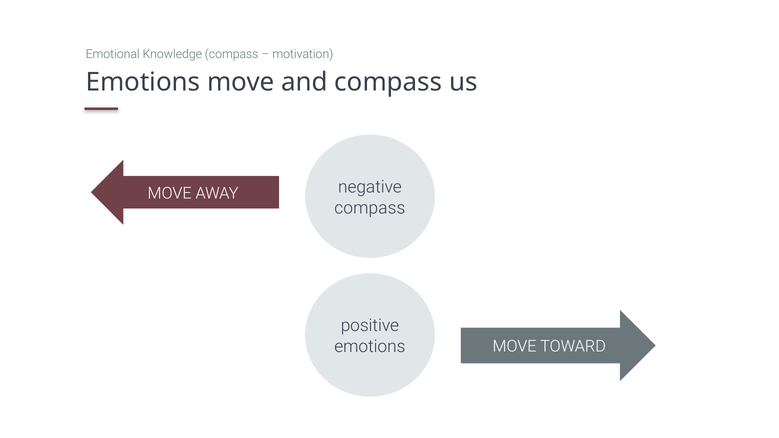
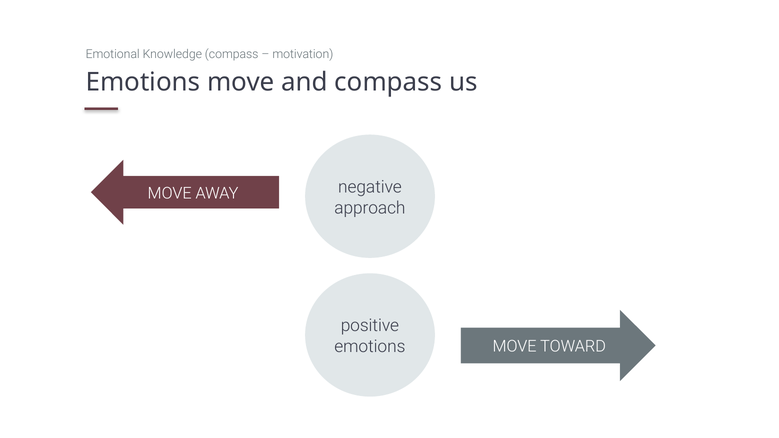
compass at (370, 208): compass -> approach
